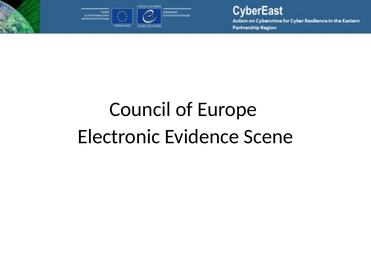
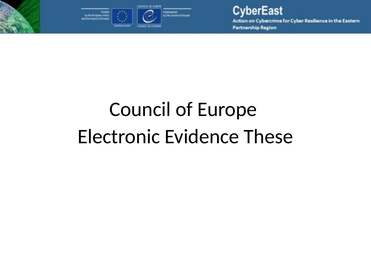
Scene: Scene -> These
